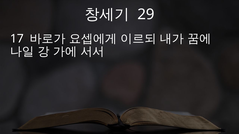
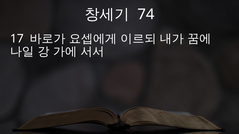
29: 29 -> 74
